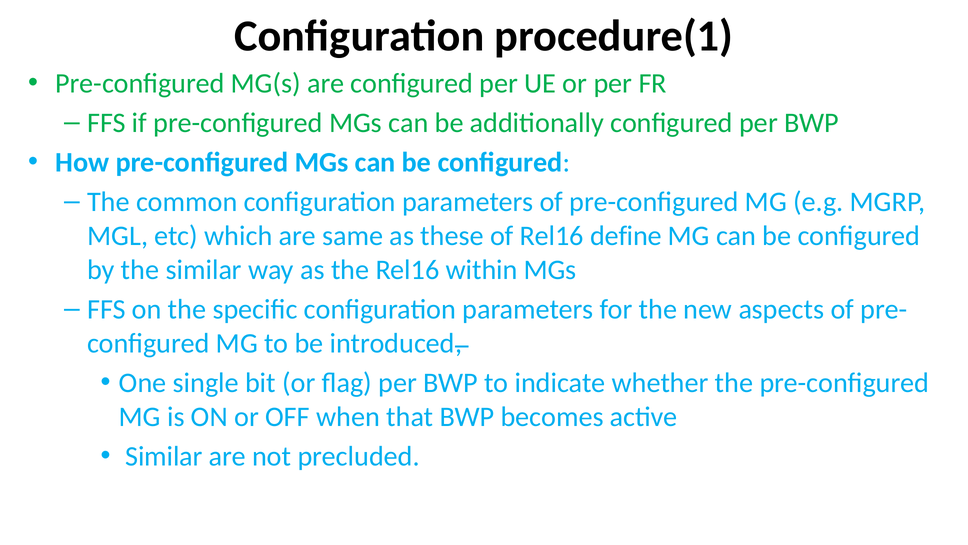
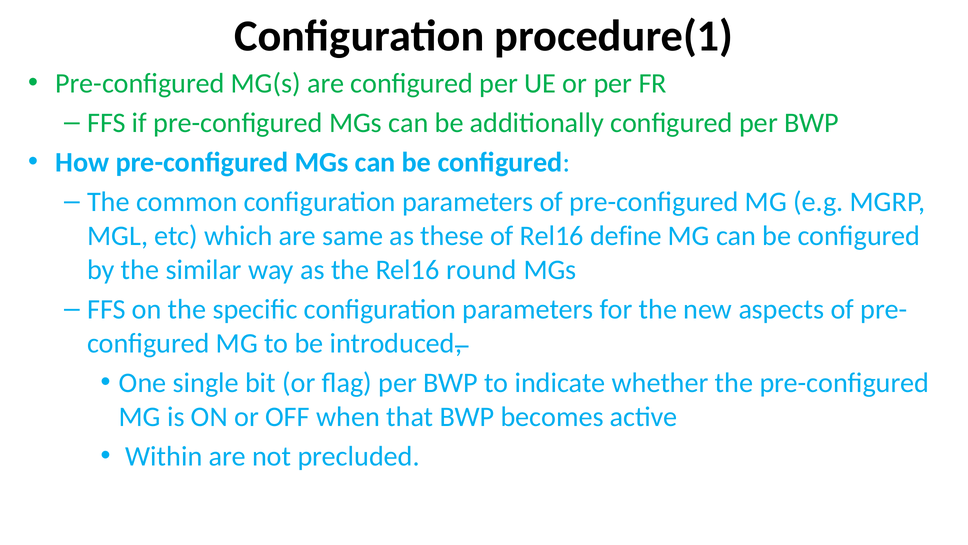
within: within -> round
Similar at (164, 456): Similar -> Within
